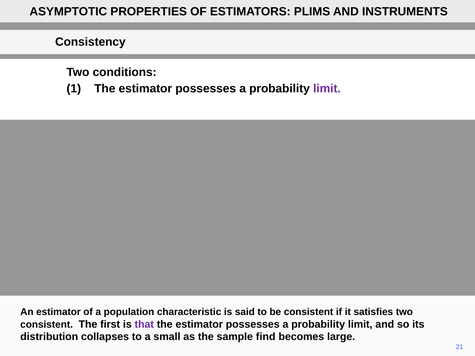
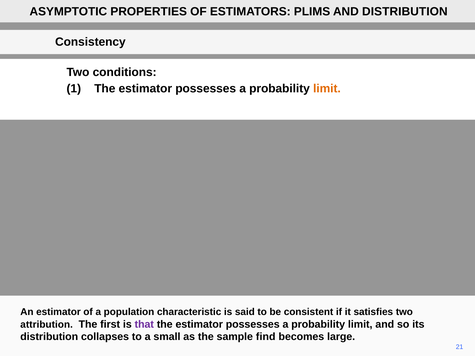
AND INSTRUMENTS: INSTRUMENTS -> DISTRIBUTION
limit at (327, 89) colour: purple -> orange
consistent at (47, 325): consistent -> attribution
